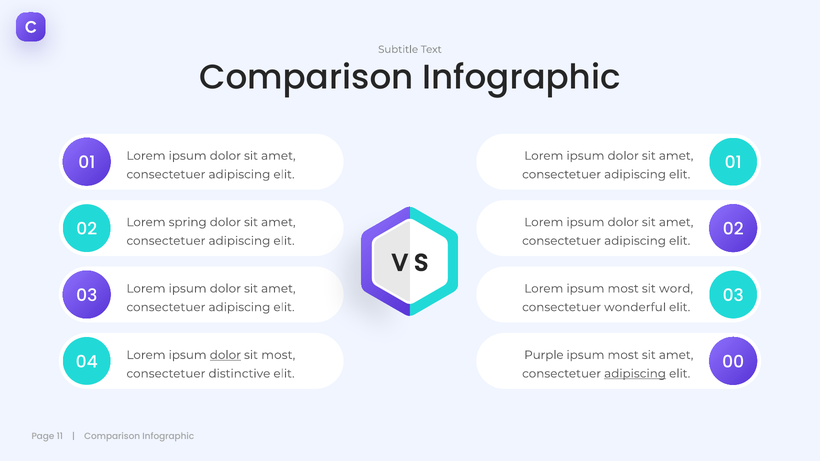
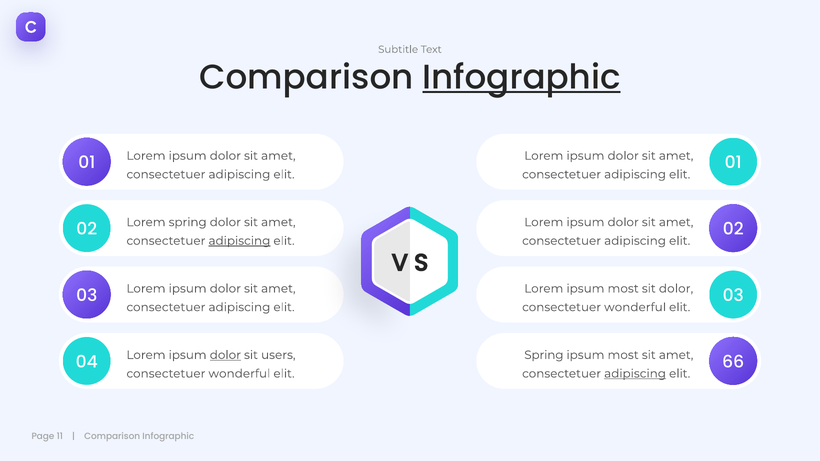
Infographic at (521, 77) underline: none -> present
adipiscing at (239, 241) underline: none -> present
sit word: word -> dolor
sit most: most -> users
Purple at (544, 355): Purple -> Spring
distinctive at (239, 374): distinctive -> wonderful
00: 00 -> 66
